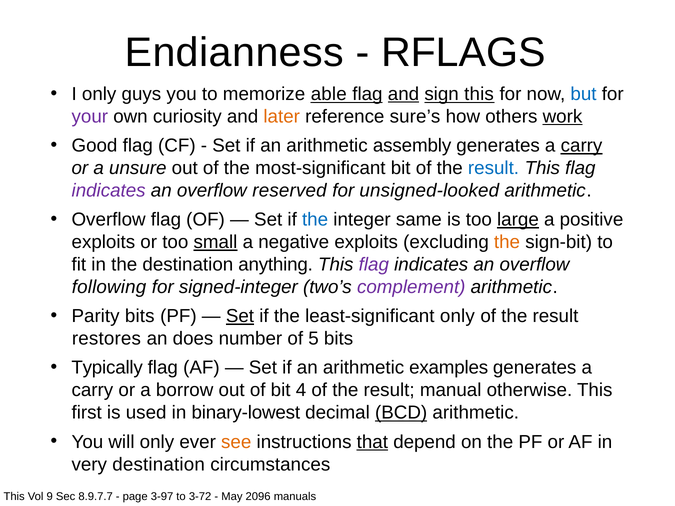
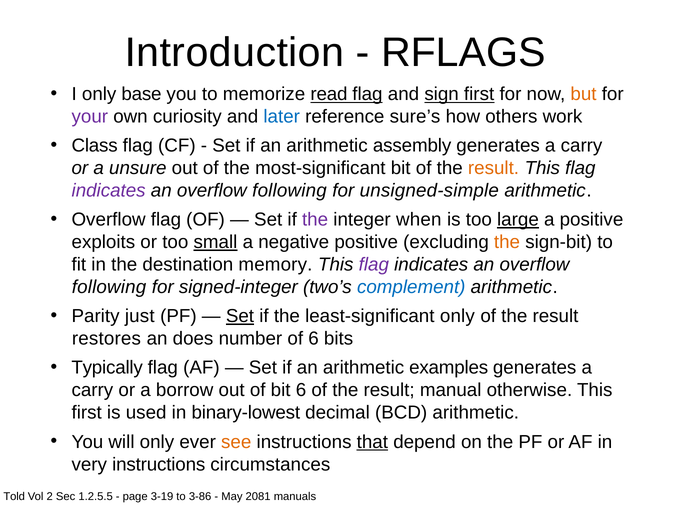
Endianness: Endianness -> Introduction
guys: guys -> base
able: able -> read
and at (403, 94) underline: present -> none
sign this: this -> first
but colour: blue -> orange
later colour: orange -> blue
work underline: present -> none
Good: Good -> Class
carry at (582, 146) underline: present -> none
result at (493, 168) colour: blue -> orange
reserved at (289, 191): reserved -> following
unsigned-looked: unsigned-looked -> unsigned-simple
the at (315, 220) colour: blue -> purple
same: same -> when
negative exploits: exploits -> positive
anything: anything -> memory
complement colour: purple -> blue
Parity bits: bits -> just
of 5: 5 -> 6
bit 4: 4 -> 6
BCD underline: present -> none
very destination: destination -> instructions
This at (14, 497): This -> Told
9: 9 -> 2
8.9.7.7: 8.9.7.7 -> 1.2.5.5
3-97: 3-97 -> 3-19
3-72: 3-72 -> 3-86
2096: 2096 -> 2081
